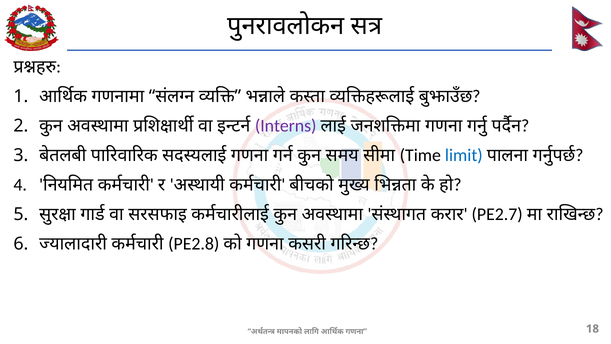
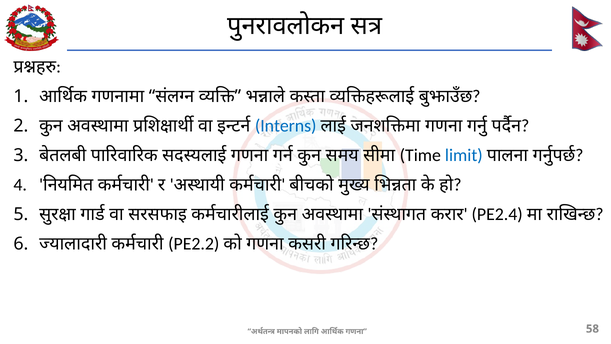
Interns colour: purple -> blue
PE2.7: PE2.7 -> PE2.4
PE2.8: PE2.8 -> PE2.2
18: 18 -> 58
